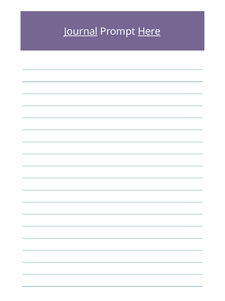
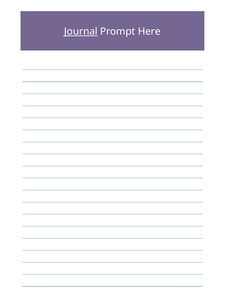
Here underline: present -> none
